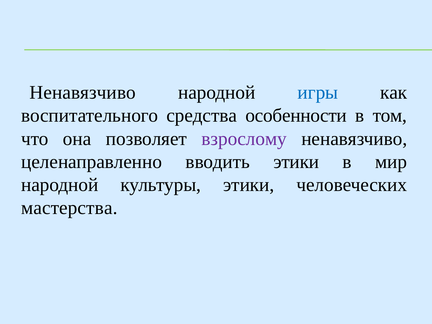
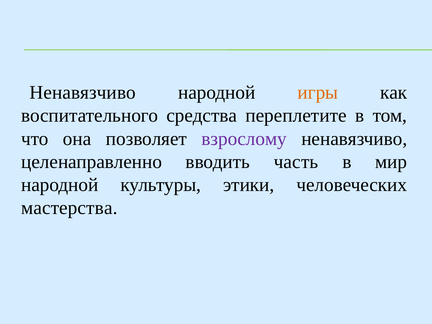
игры colour: blue -> orange
особенности: особенности -> переплетите
вводить этики: этики -> часть
